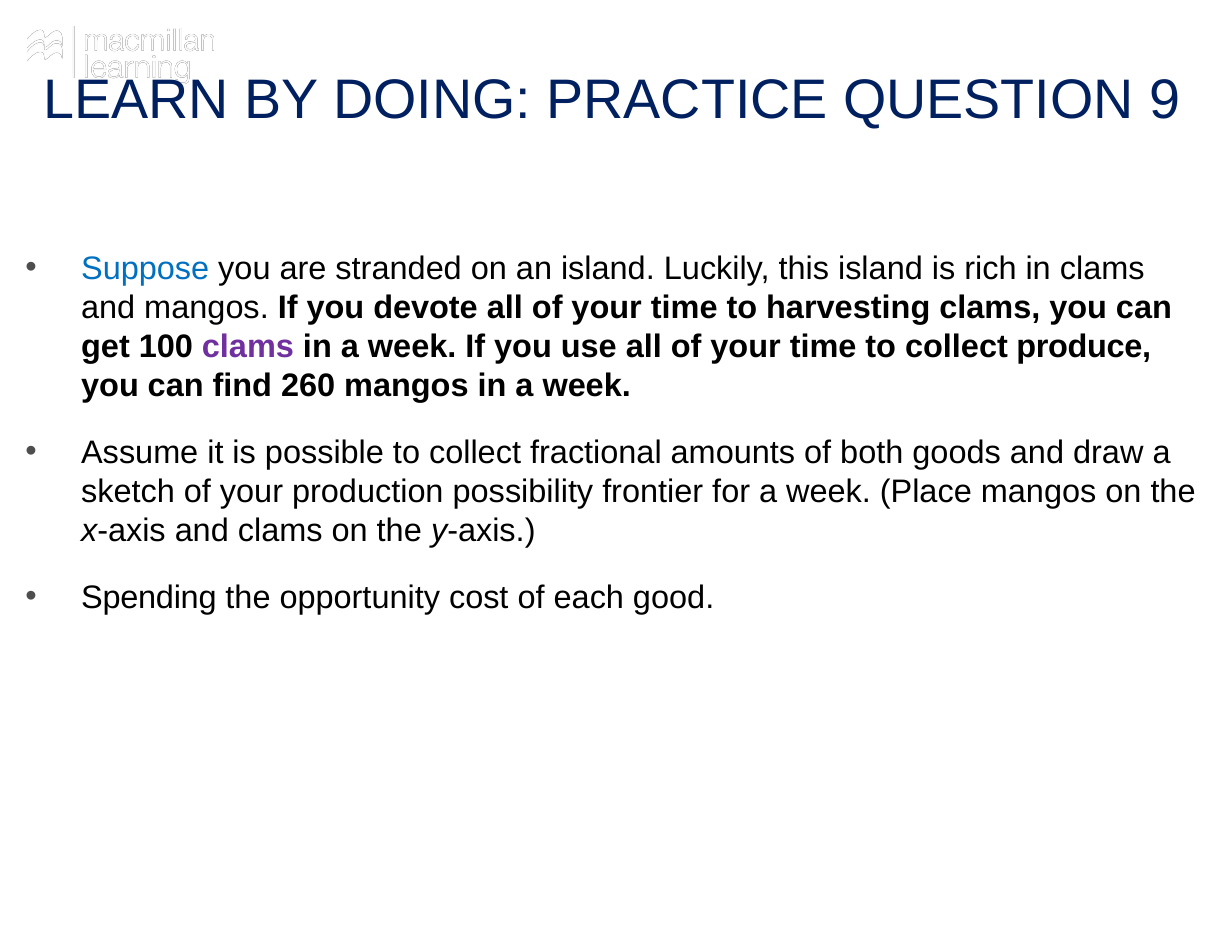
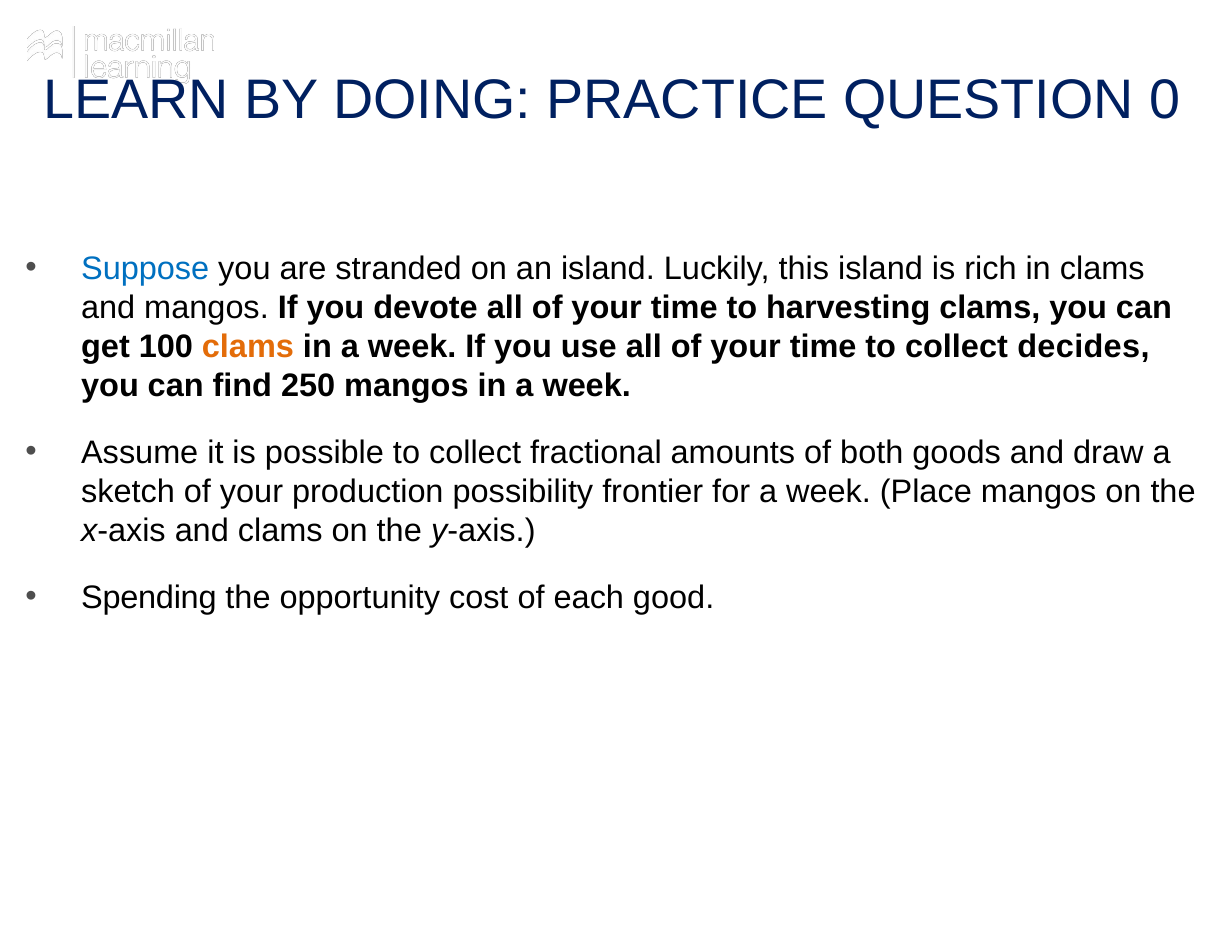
9: 9 -> 0
clams at (248, 346) colour: purple -> orange
produce: produce -> decides
260: 260 -> 250
